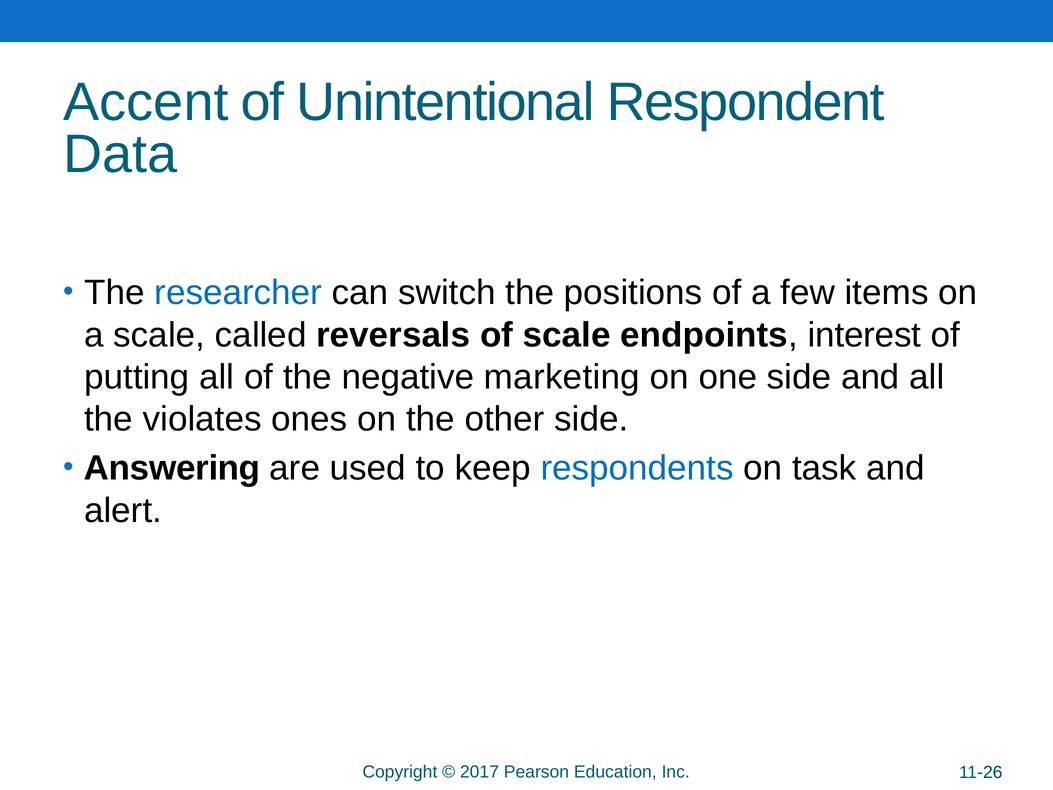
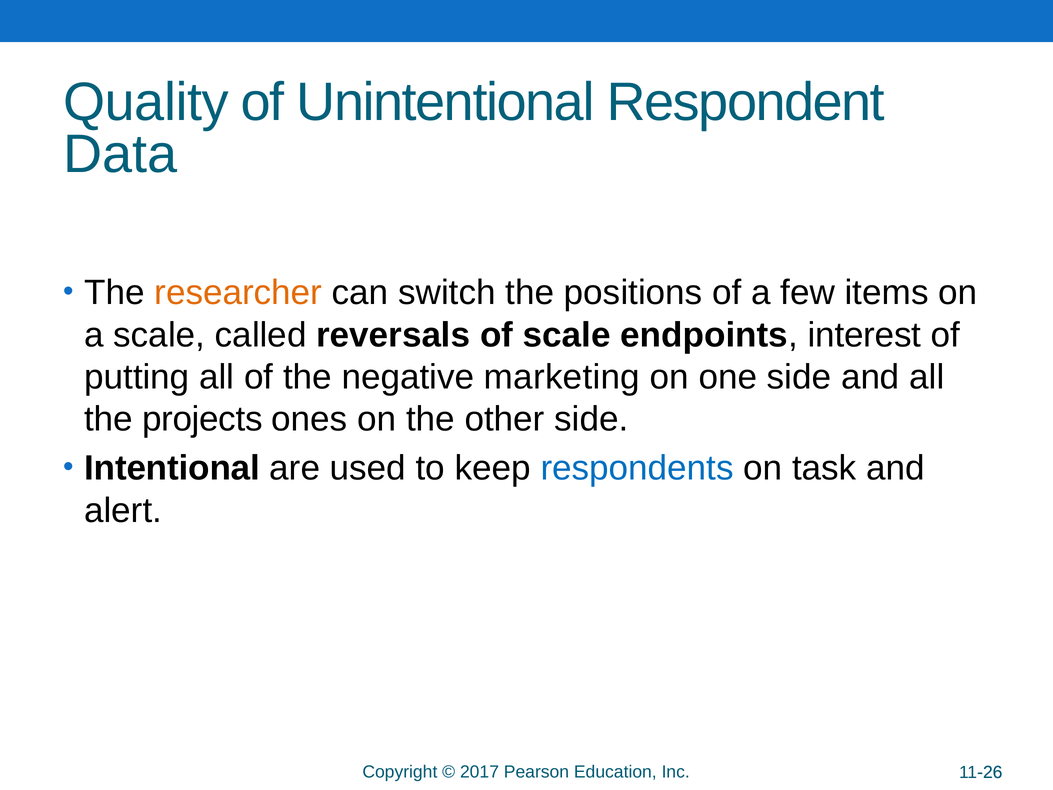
Accent: Accent -> Quality
researcher colour: blue -> orange
violates: violates -> projects
Answering: Answering -> Intentional
